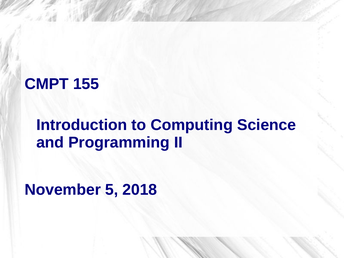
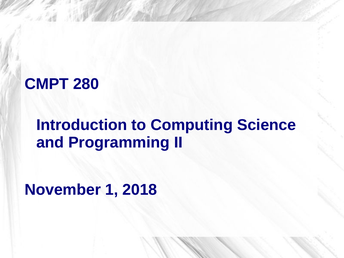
155: 155 -> 280
5: 5 -> 1
